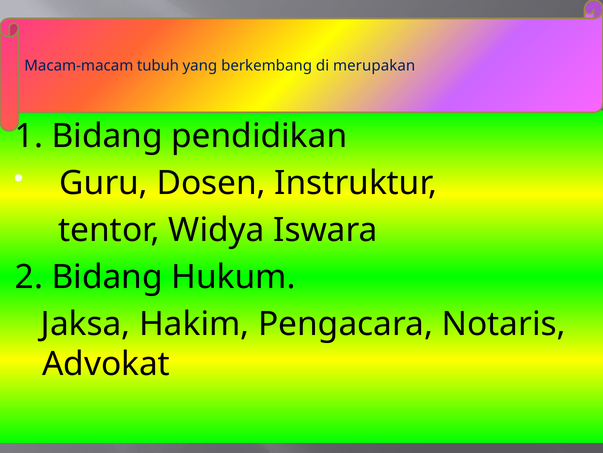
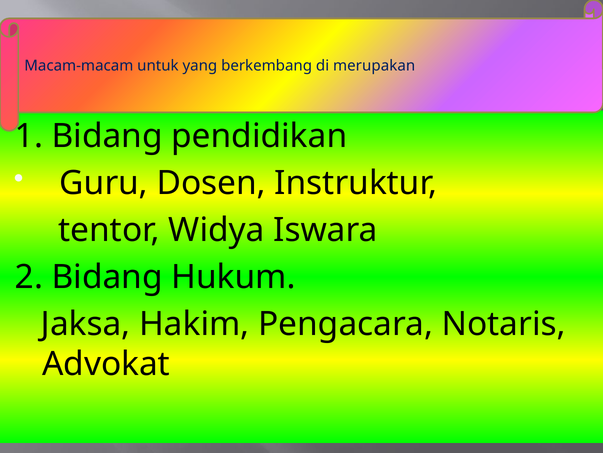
tubuh: tubuh -> untuk
